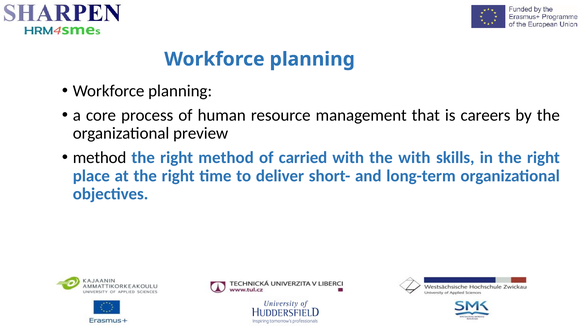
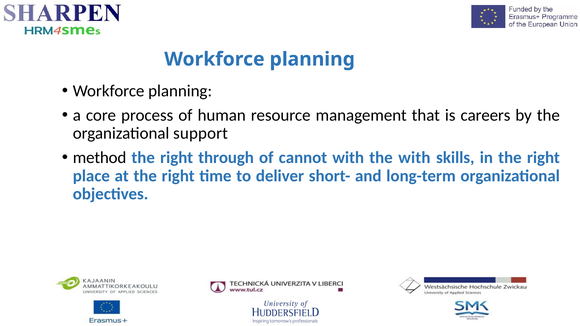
preview: preview -> support
right method: method -> through
carried: carried -> cannot
